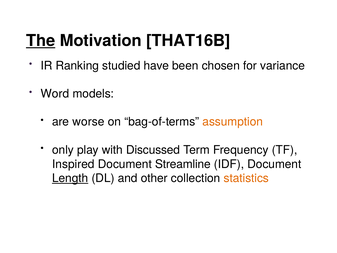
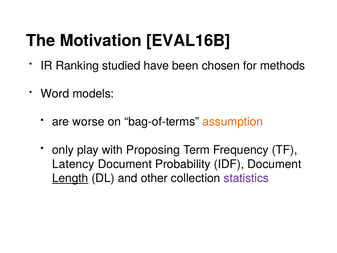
The underline: present -> none
THAT16B: THAT16B -> EVAL16B
variance: variance -> methods
Discussed: Discussed -> Proposing
Inspired: Inspired -> Latency
Streamline: Streamline -> Probability
statistics colour: orange -> purple
